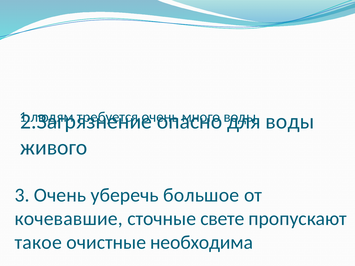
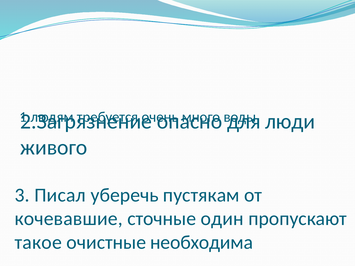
воды at (290, 122): воды -> люди
3 Очень: Очень -> Писал
большое: большое -> пустякам
свете: свете -> один
